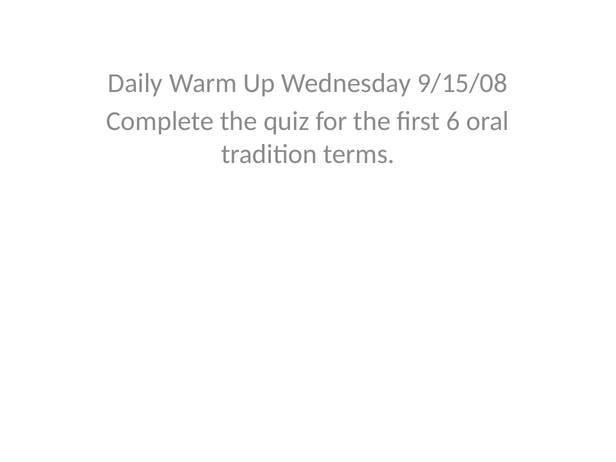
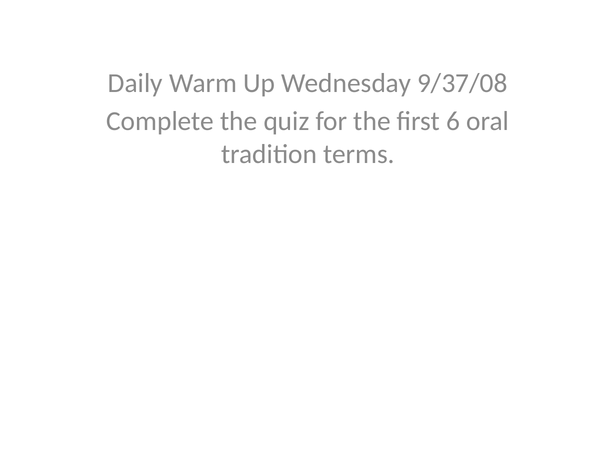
9/15/08: 9/15/08 -> 9/37/08
